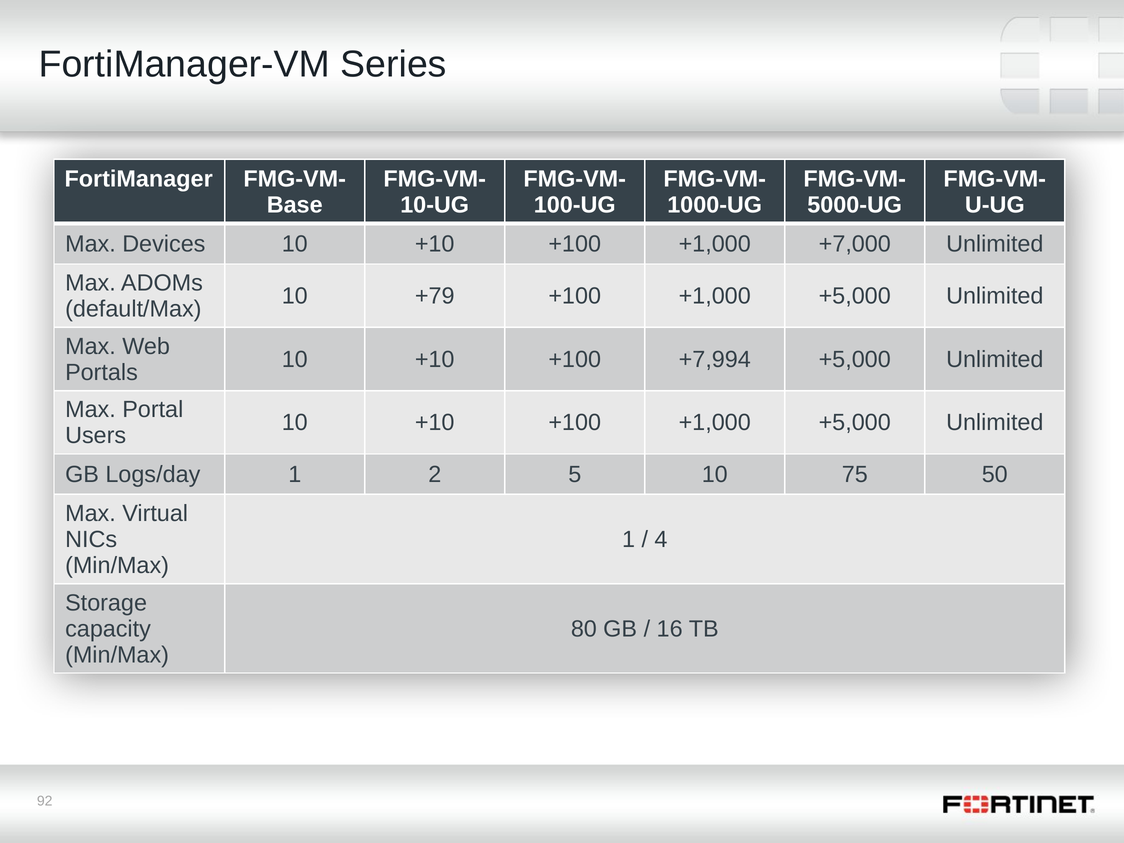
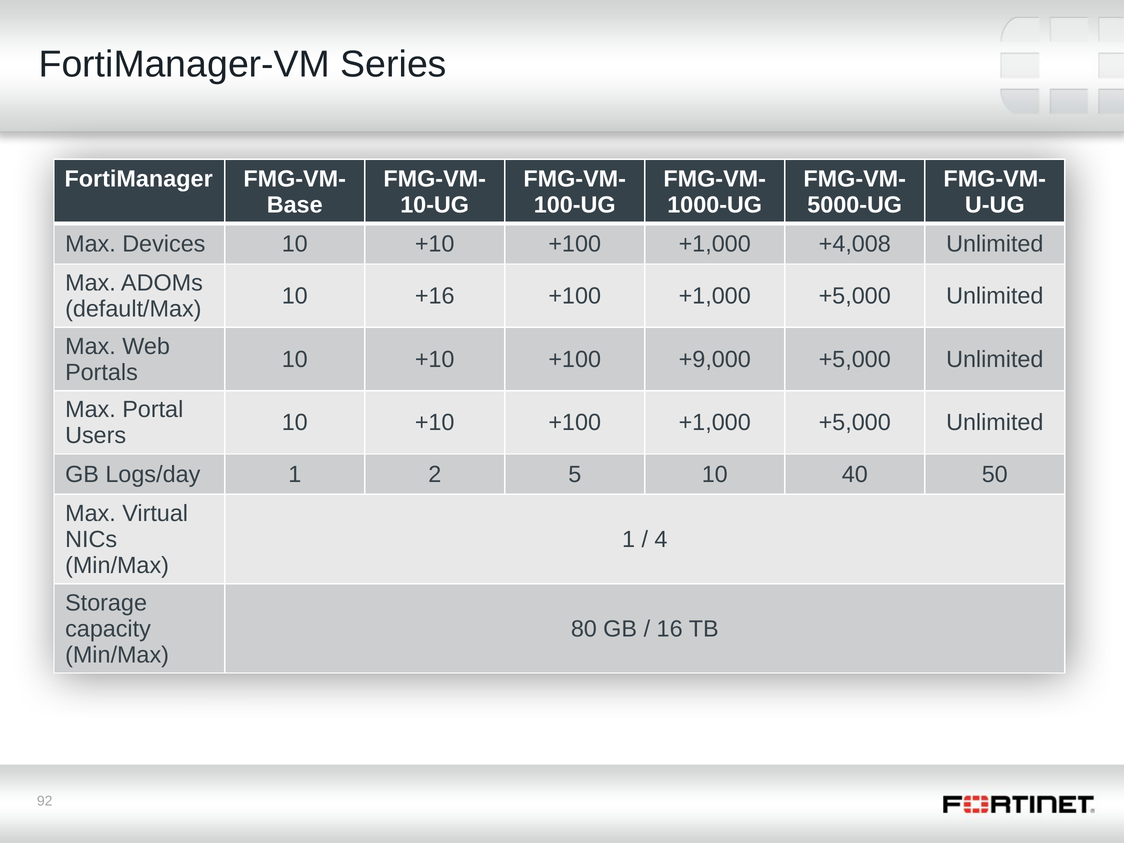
+7,000: +7,000 -> +4,008
+79: +79 -> +16
+7,994: +7,994 -> +9,000
75: 75 -> 40
